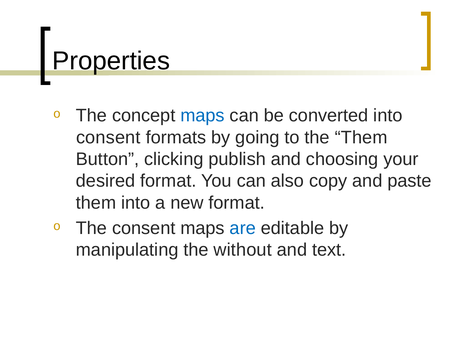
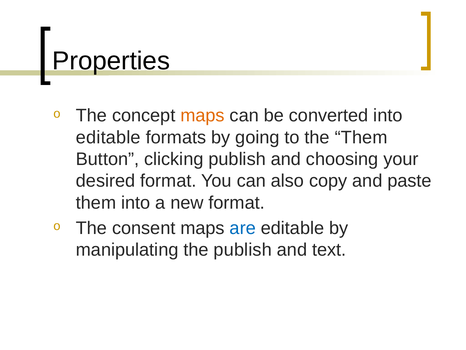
maps at (203, 115) colour: blue -> orange
consent at (108, 137): consent -> editable
the without: without -> publish
